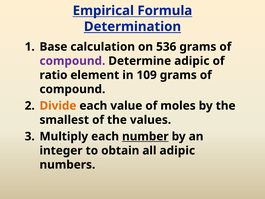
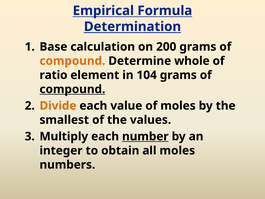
536: 536 -> 200
compound at (72, 61) colour: purple -> orange
Determine adipic: adipic -> whole
109: 109 -> 104
compound at (72, 89) underline: none -> present
all adipic: adipic -> moles
